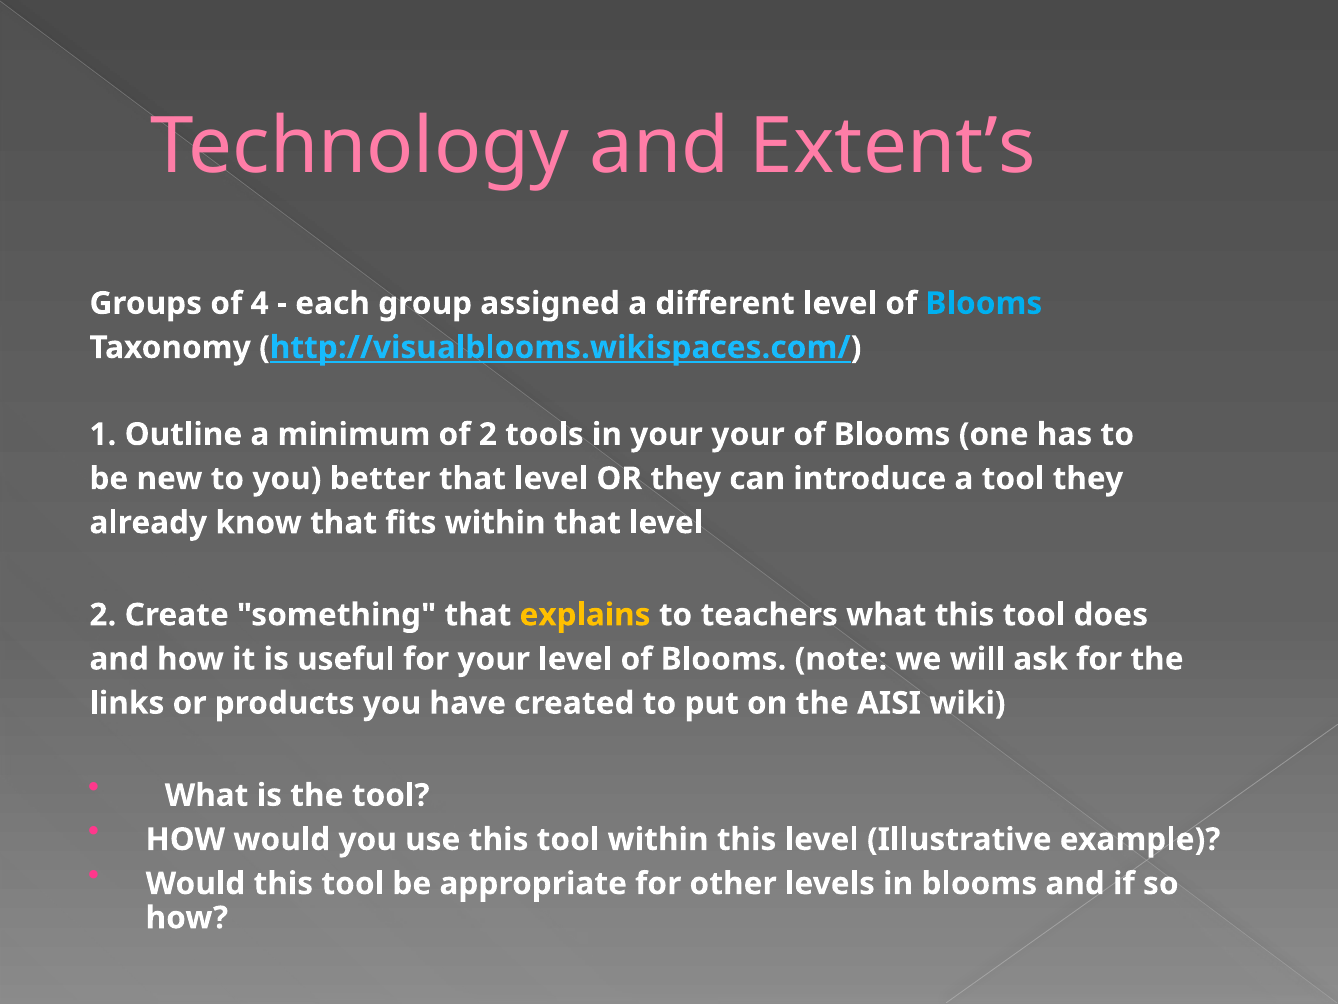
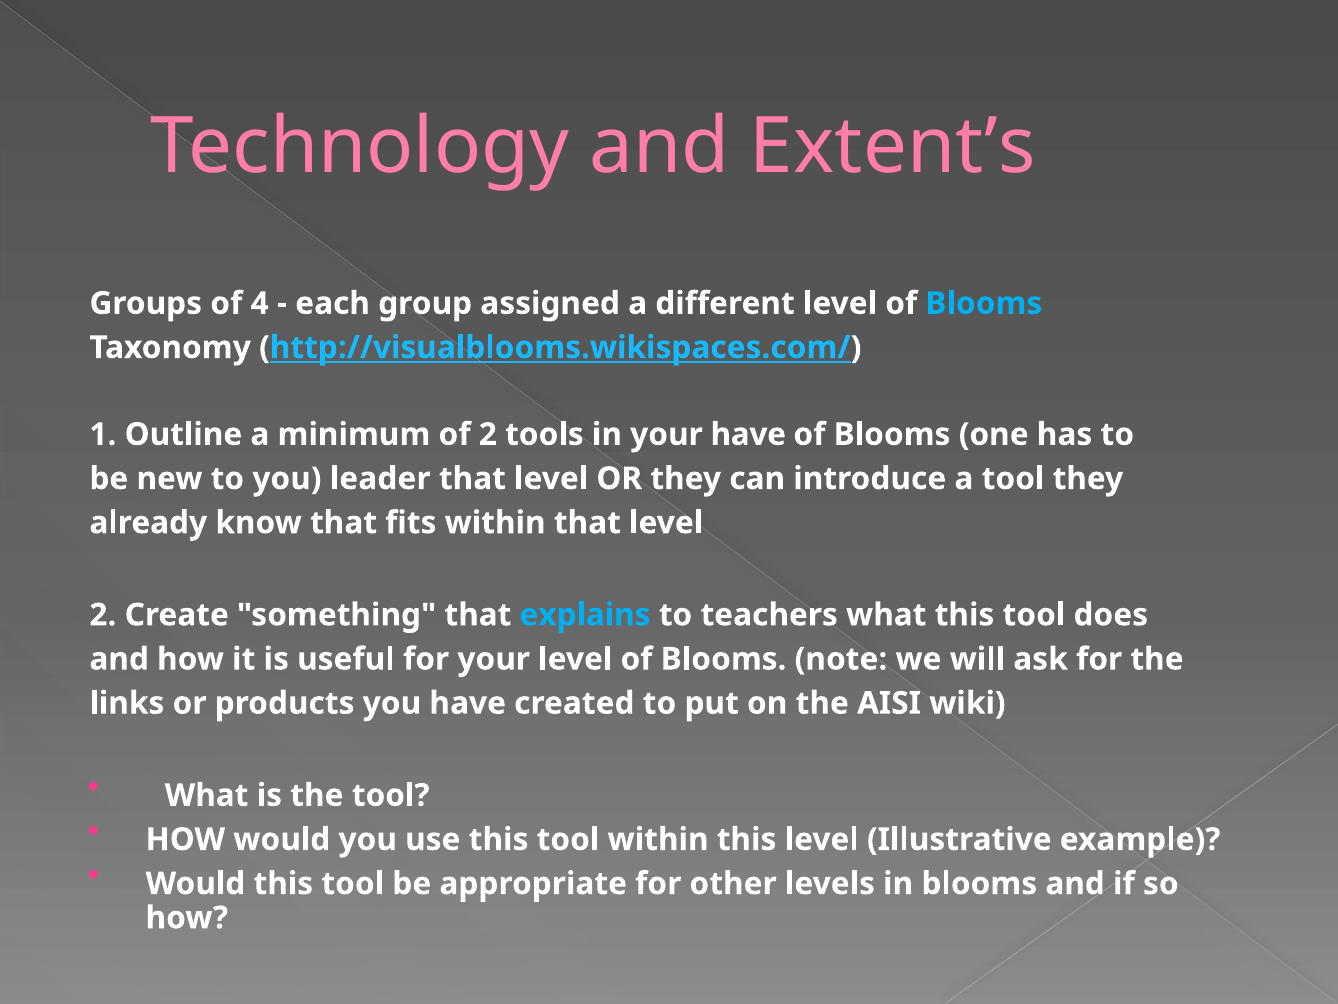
your your: your -> have
better: better -> leader
explains colour: yellow -> light blue
